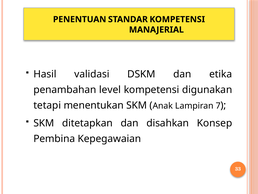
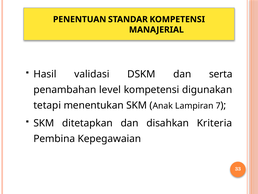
etika: etika -> serta
Konsep: Konsep -> Kriteria
